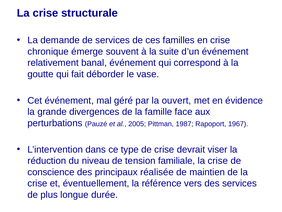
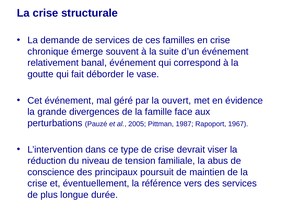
familiale la crise: crise -> abus
réalisée: réalisée -> poursuit
